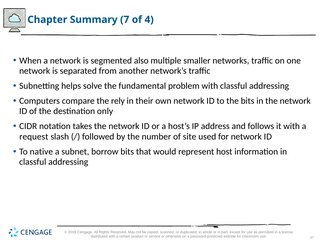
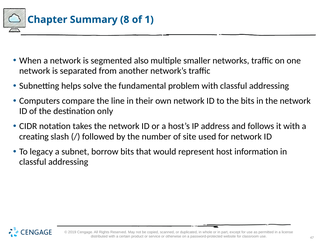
7: 7 -> 8
4: 4 -> 1
rely: rely -> line
request: request -> creating
native: native -> legacy
